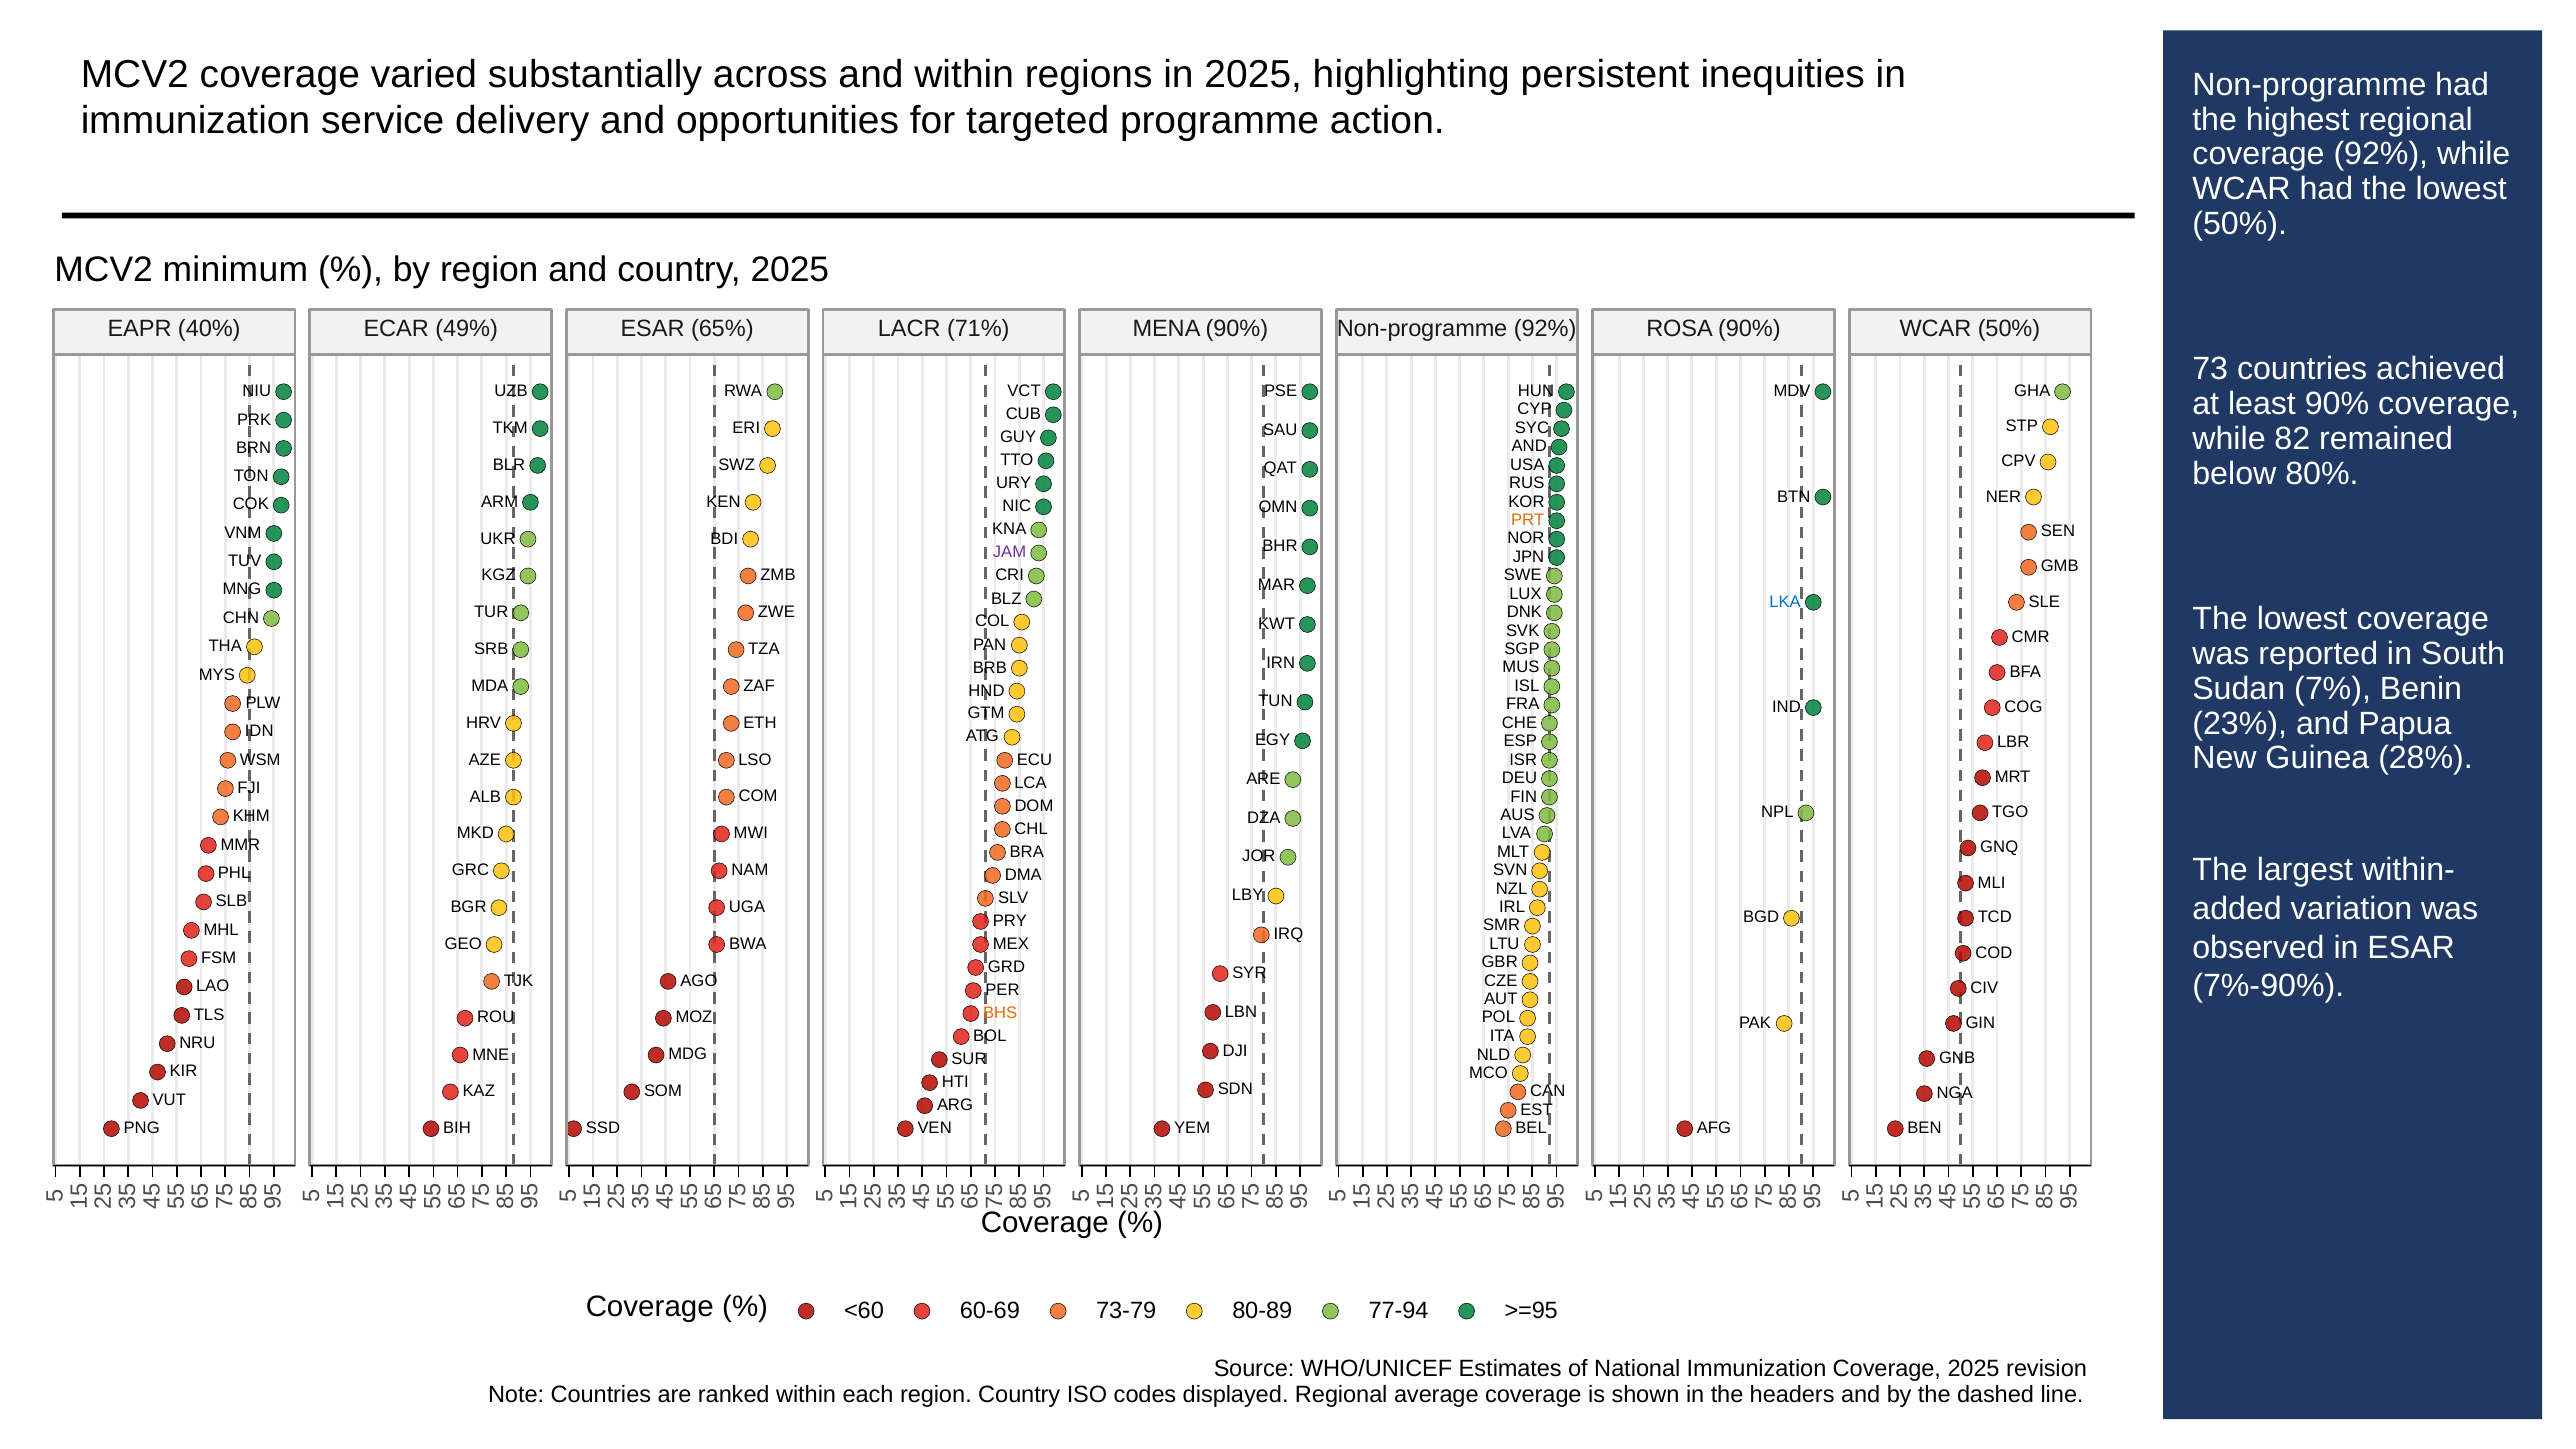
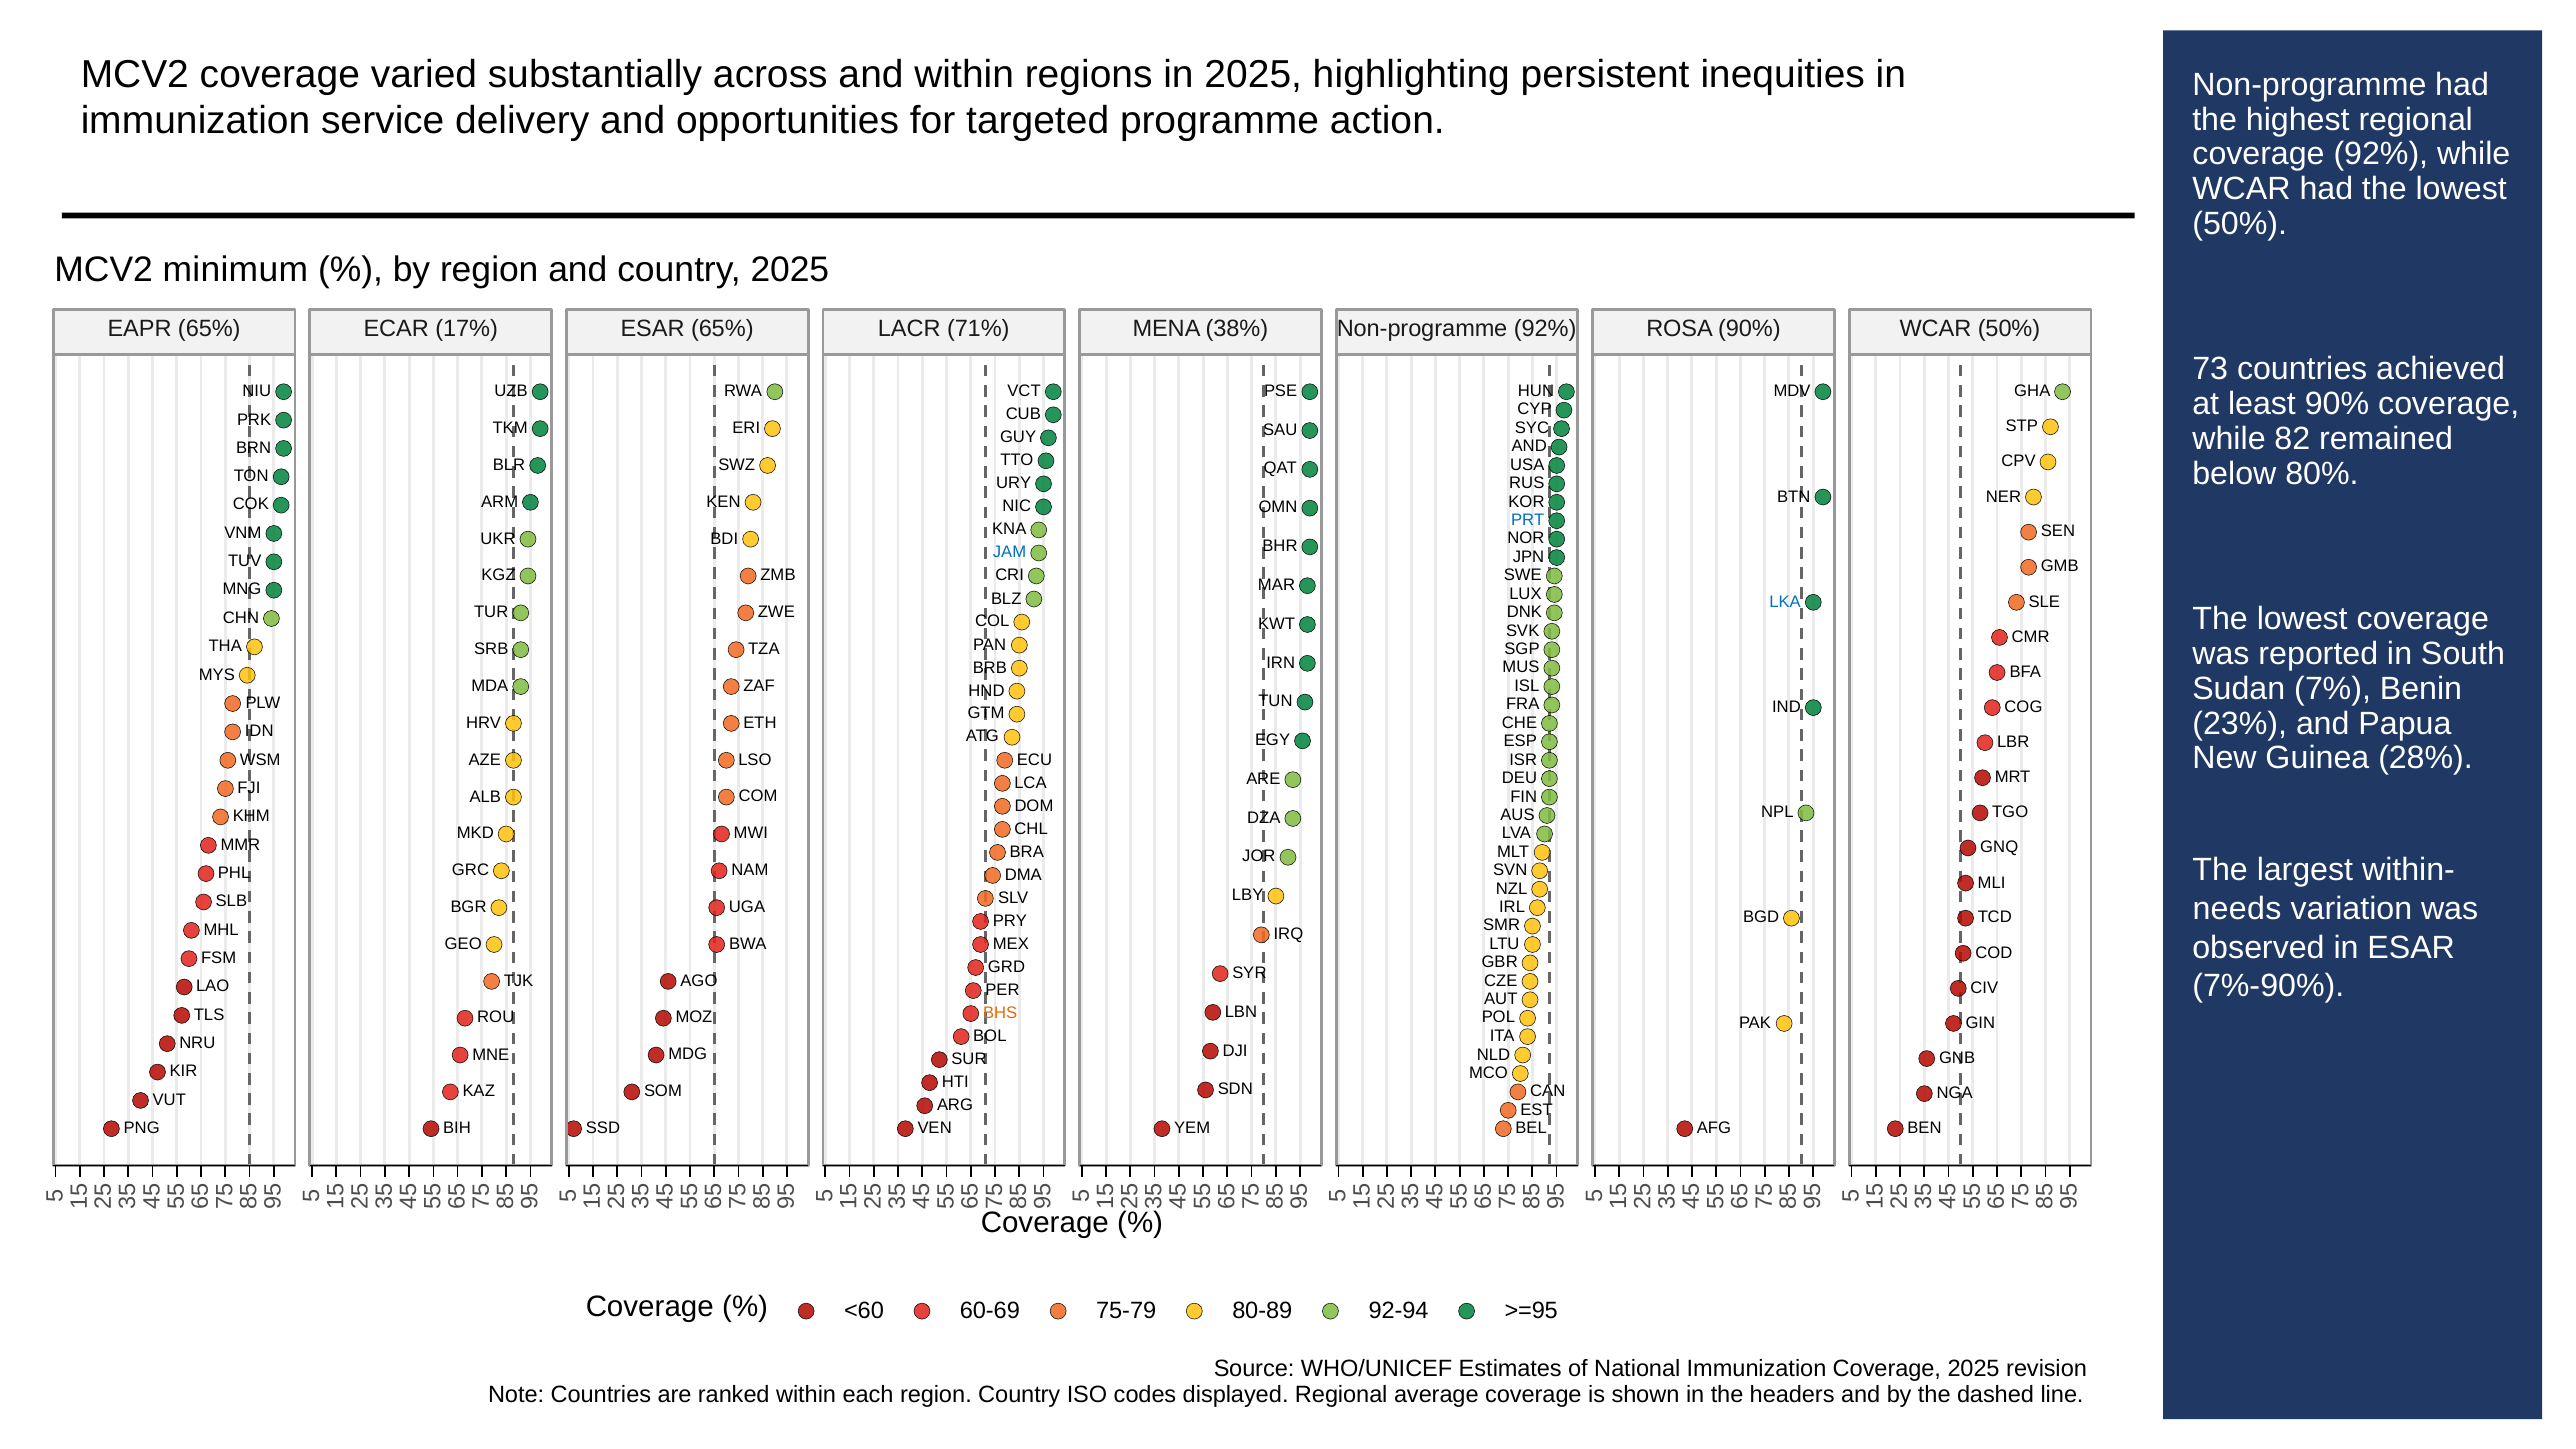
EAPR 40%: 40% -> 65%
49%: 49% -> 17%
MENA 90%: 90% -> 38%
PRT colour: orange -> blue
JAM colour: purple -> blue
added: added -> needs
73-79: 73-79 -> 75-79
77-94: 77-94 -> 92-94
